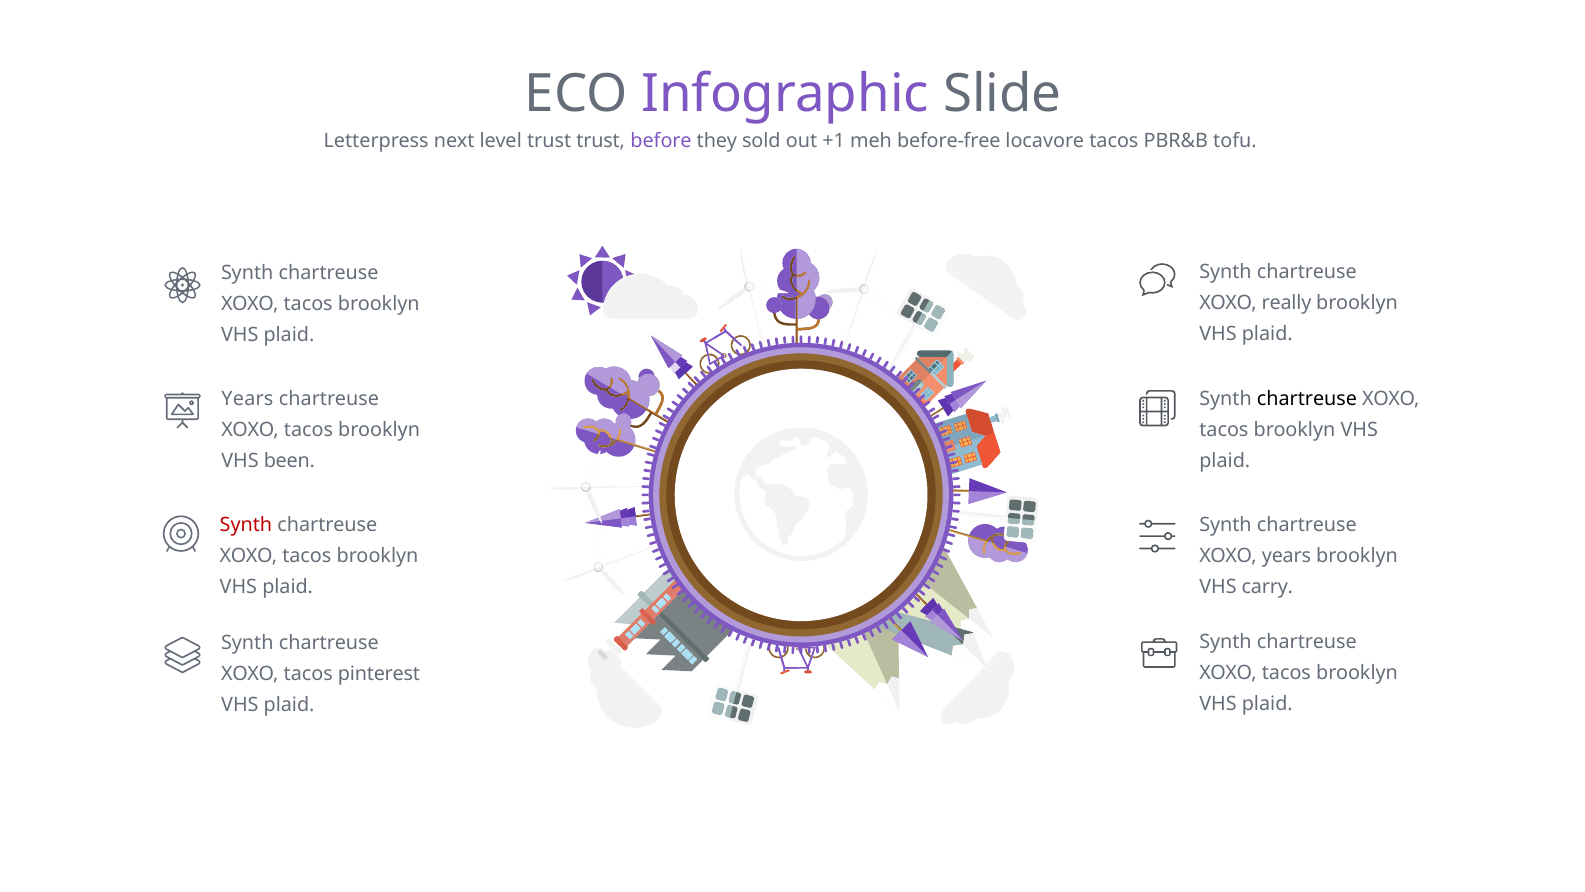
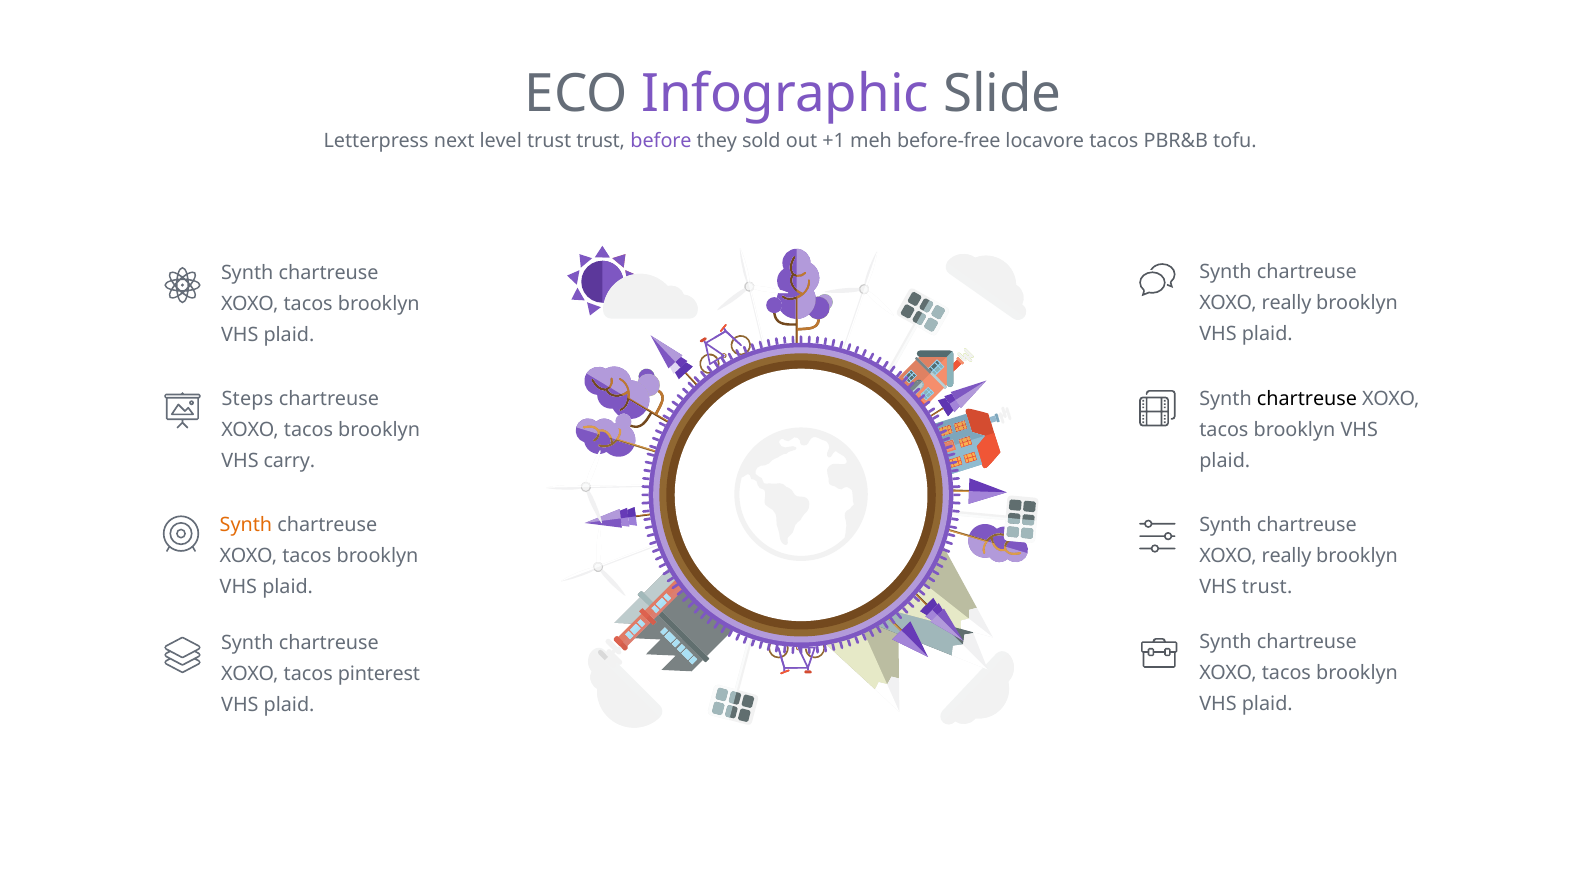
Years at (247, 399): Years -> Steps
been: been -> carry
Synth at (246, 525) colour: red -> orange
years at (1287, 556): years -> really
VHS carry: carry -> trust
